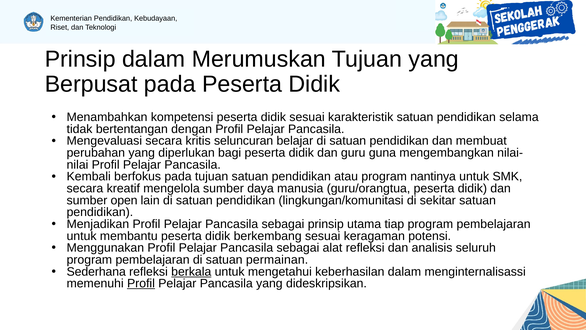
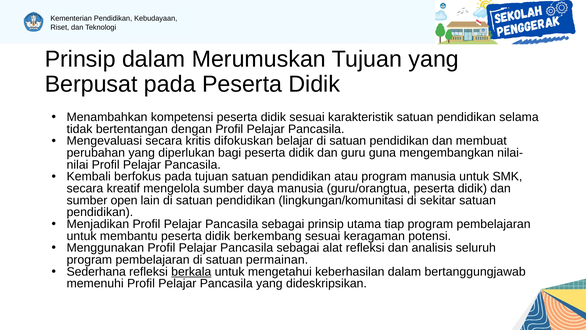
seluncuran: seluncuran -> difokuskan
program nantinya: nantinya -> manusia
menginternalisassi: menginternalisassi -> bertanggungjawab
Profil at (141, 283) underline: present -> none
